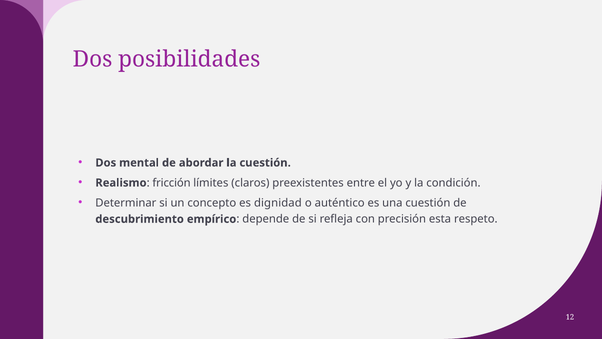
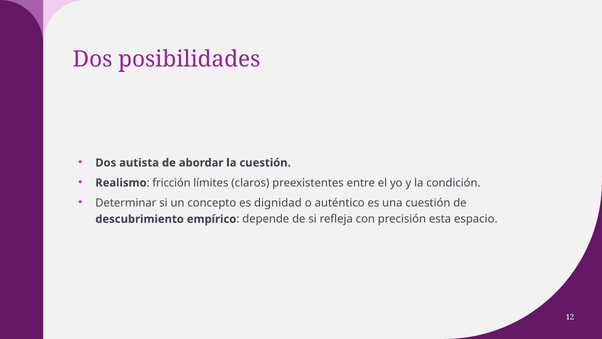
mental: mental -> autista
respeto: respeto -> espacio
